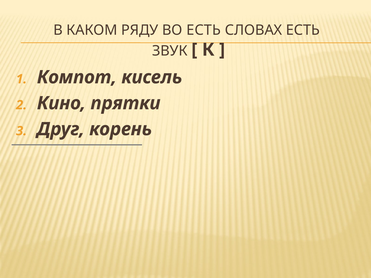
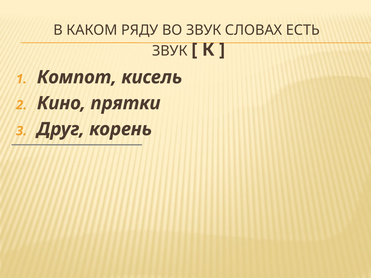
ВО ЕСТЬ: ЕСТЬ -> ЗВУК
